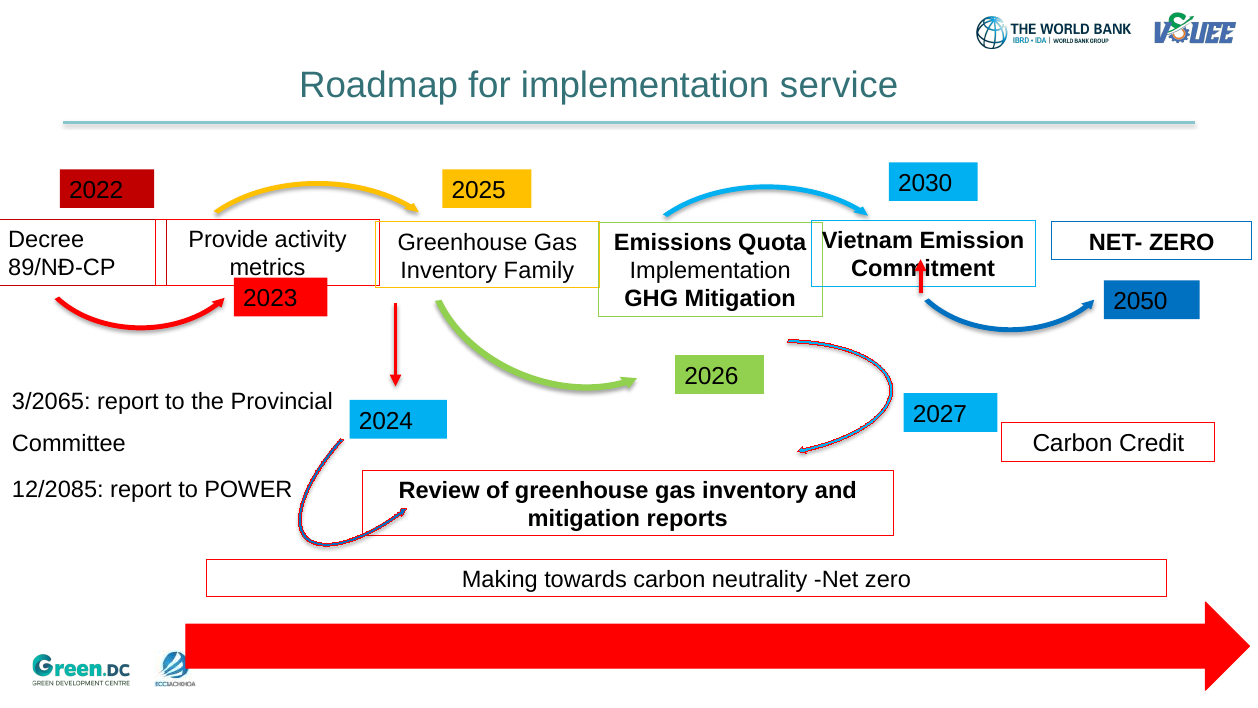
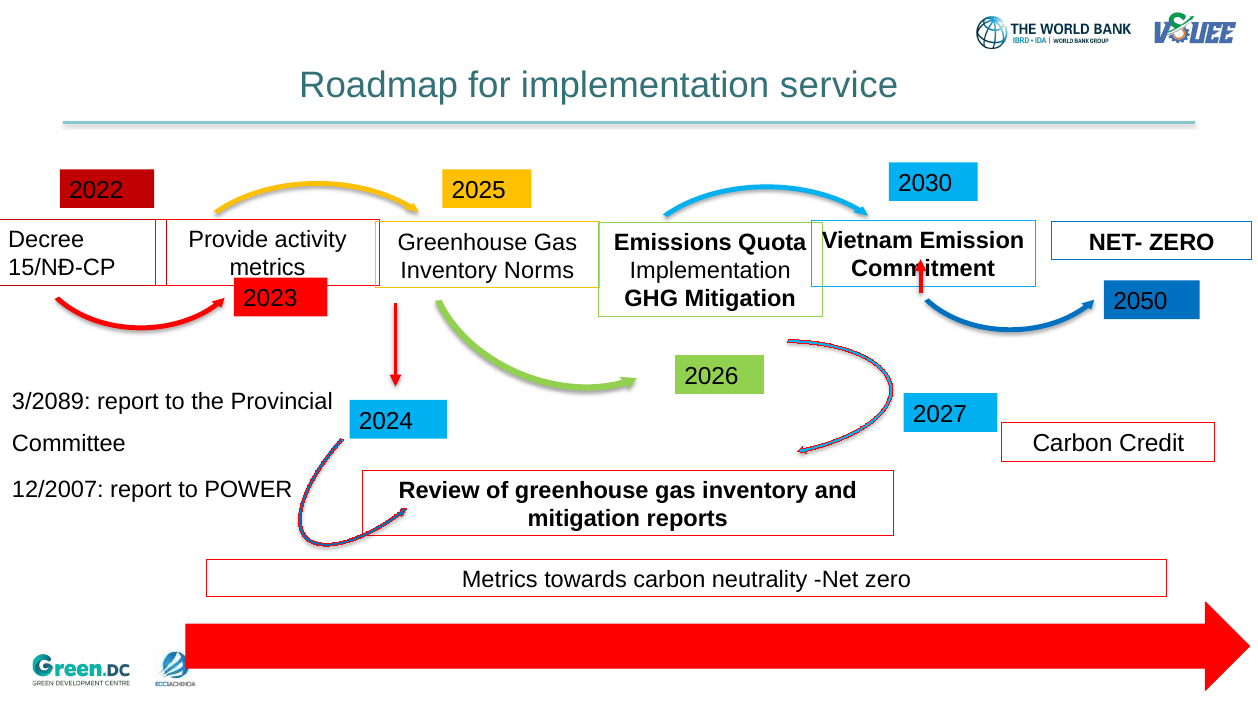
89/NĐ-CP: 89/NĐ-CP -> 15/NĐ-CP
Family: Family -> Norms
3/2065: 3/2065 -> 3/2089
12/2085: 12/2085 -> 12/2007
Making at (500, 579): Making -> Metrics
